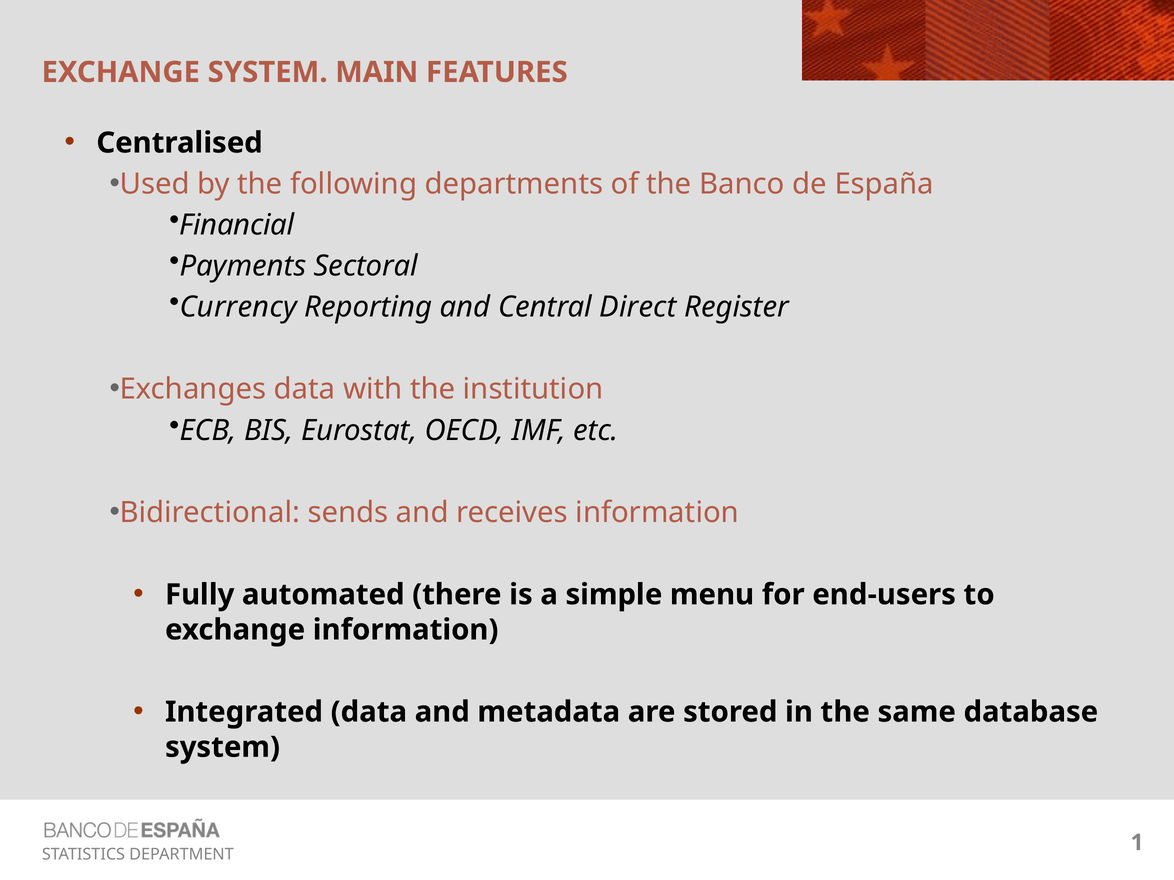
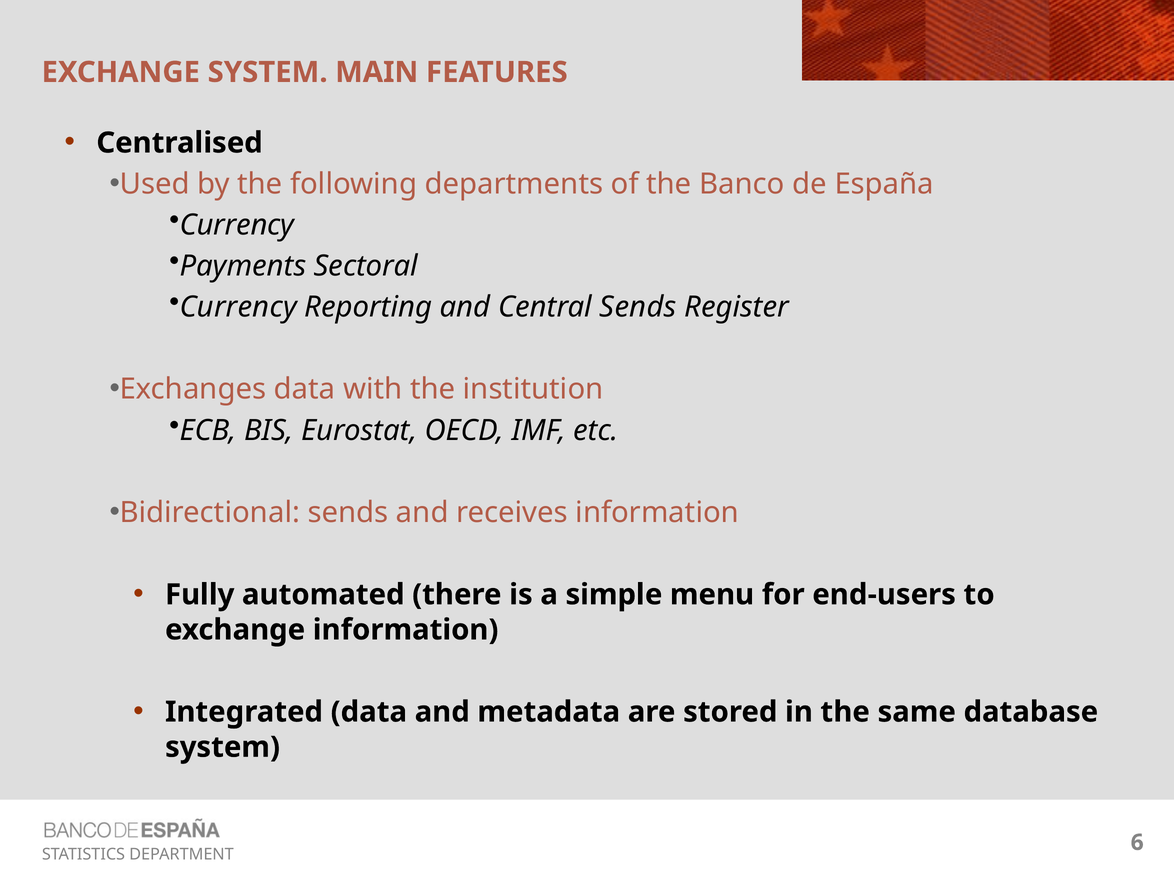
Financial at (237, 225): Financial -> Currency
Central Direct: Direct -> Sends
1: 1 -> 6
